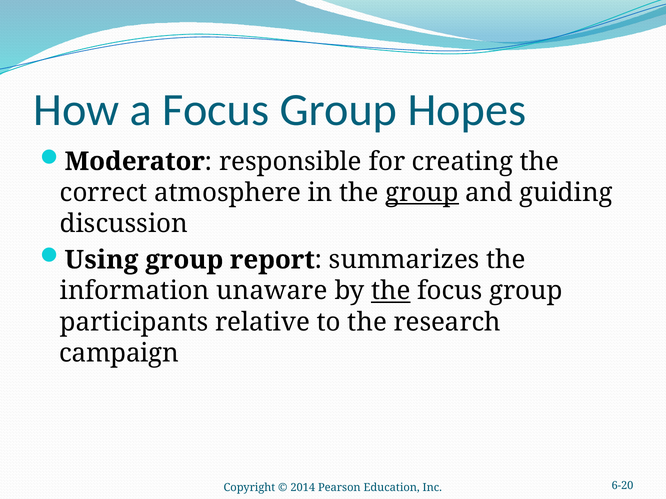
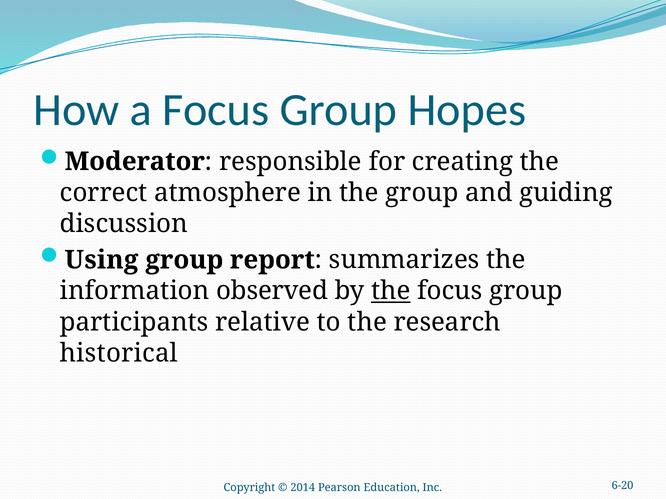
group at (422, 193) underline: present -> none
unaware: unaware -> observed
campaign: campaign -> historical
